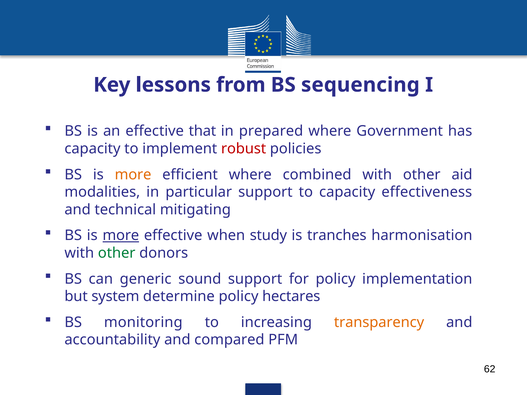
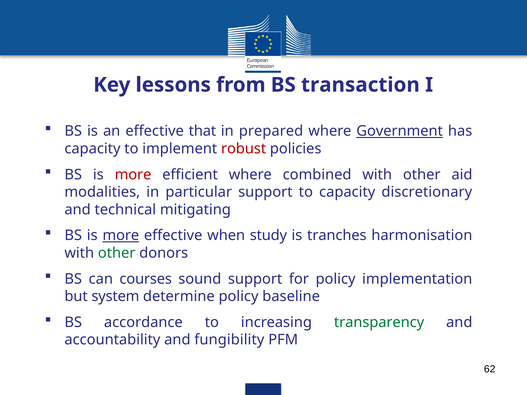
sequencing: sequencing -> transaction
Government underline: none -> present
more at (133, 175) colour: orange -> red
effectiveness: effectiveness -> discretionary
generic: generic -> courses
hectares: hectares -> baseline
monitoring: monitoring -> accordance
transparency colour: orange -> green
compared: compared -> fungibility
